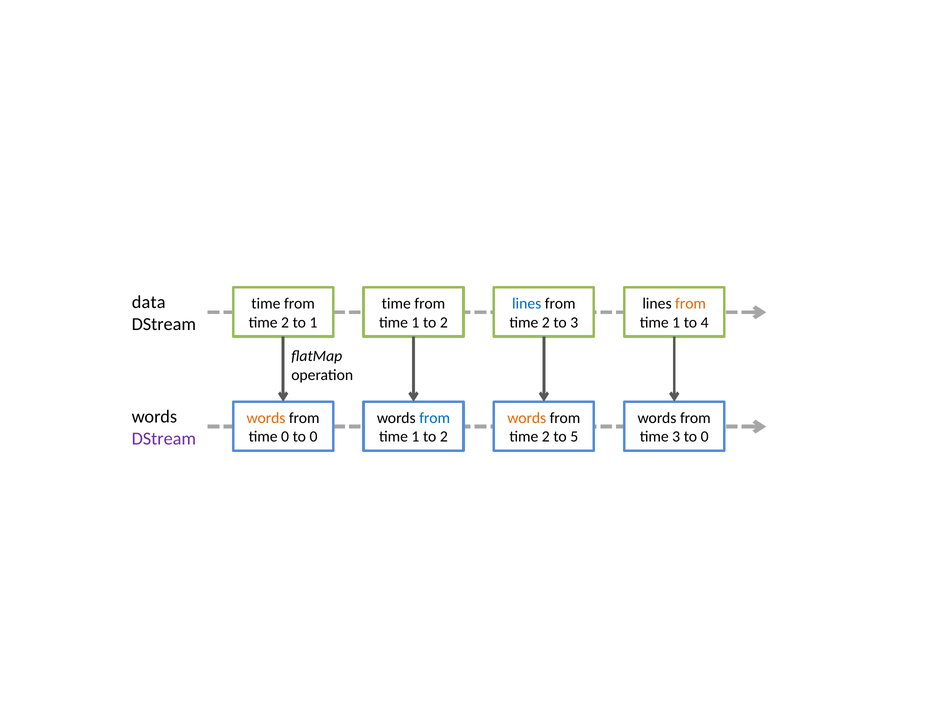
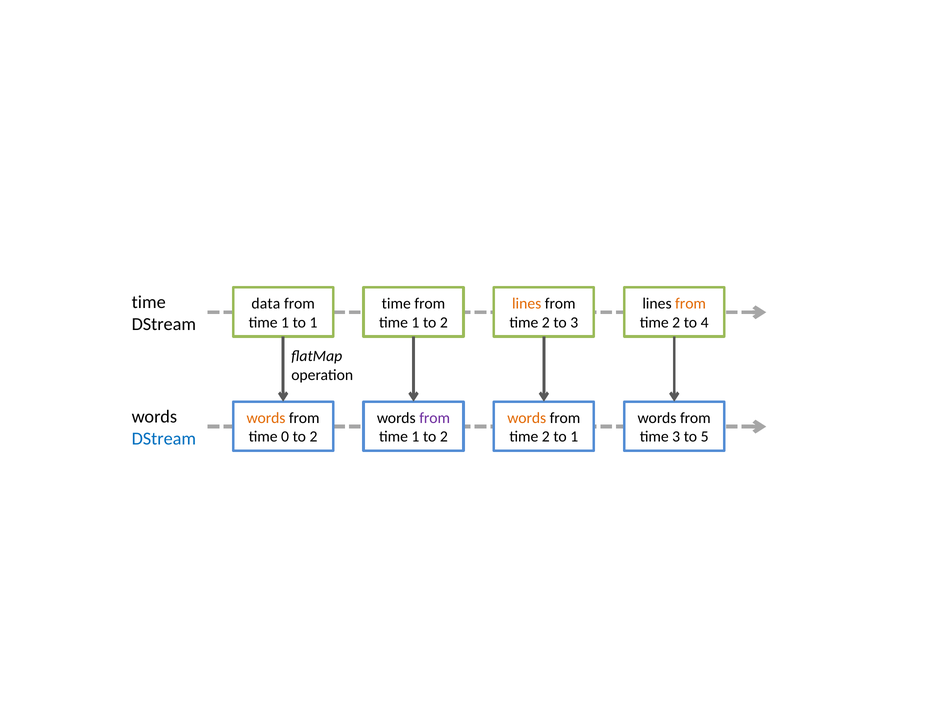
data at (149, 303): data -> time
time at (266, 304): time -> data
lines at (527, 304) colour: blue -> orange
2 at (285, 323): 2 -> 1
1 at (676, 323): 1 -> 2
from at (435, 418) colour: blue -> purple
0 to 0: 0 -> 2
2 to 5: 5 -> 1
3 to 0: 0 -> 5
DStream at (164, 439) colour: purple -> blue
